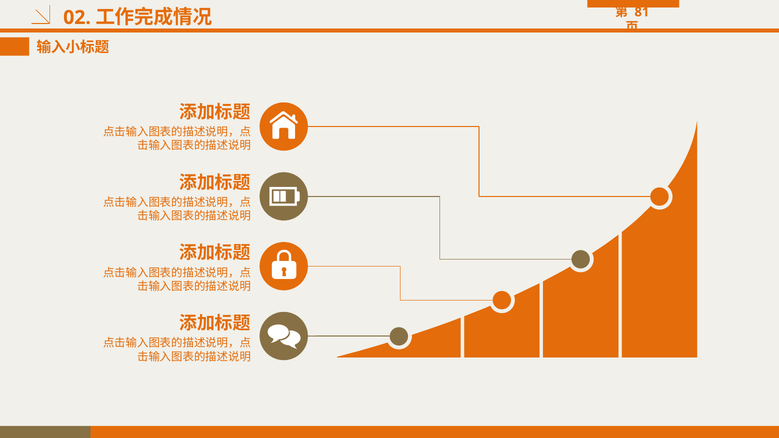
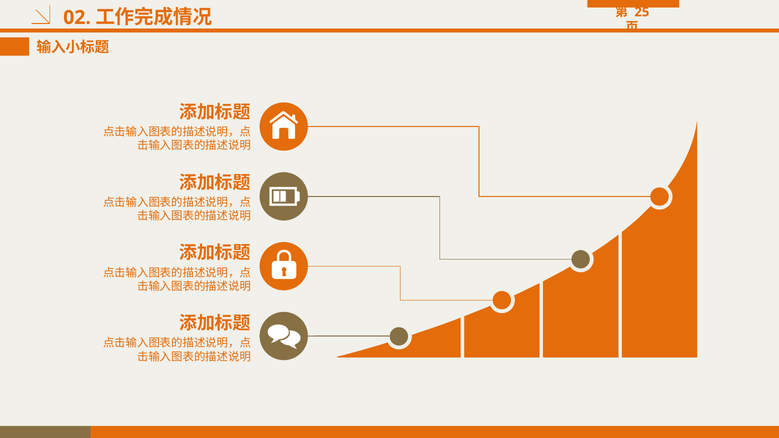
81: 81 -> 25
